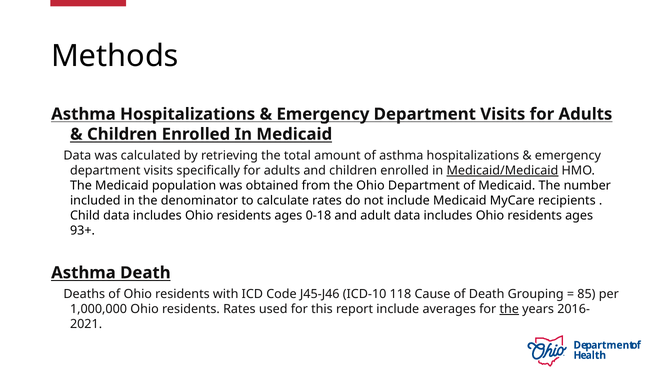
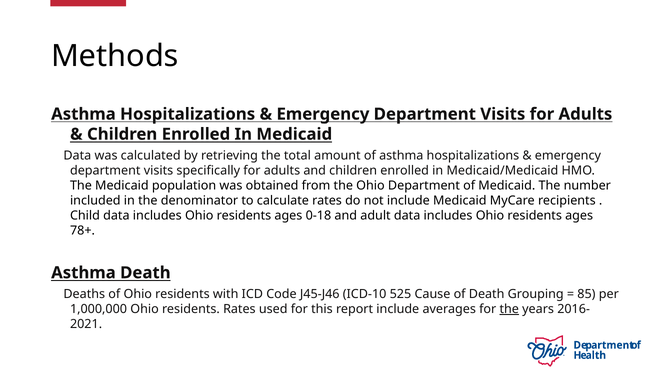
Medicaid/Medicaid underline: present -> none
93+: 93+ -> 78+
118: 118 -> 525
